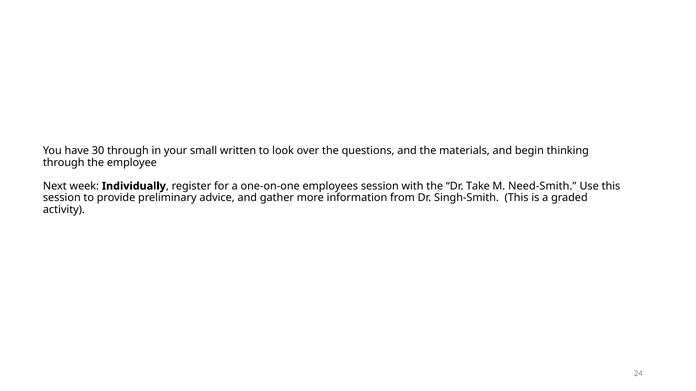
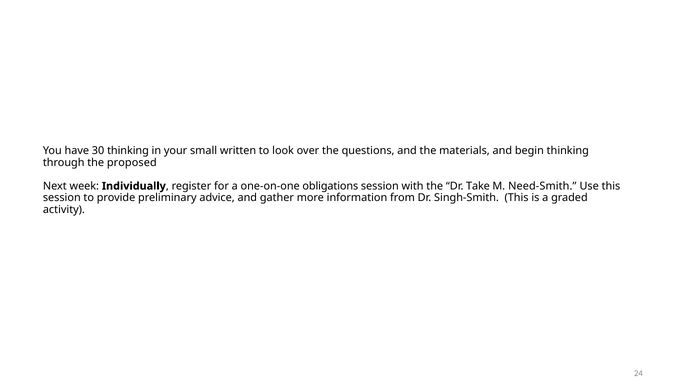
30 through: through -> thinking
employee: employee -> proposed
employees: employees -> obligations
